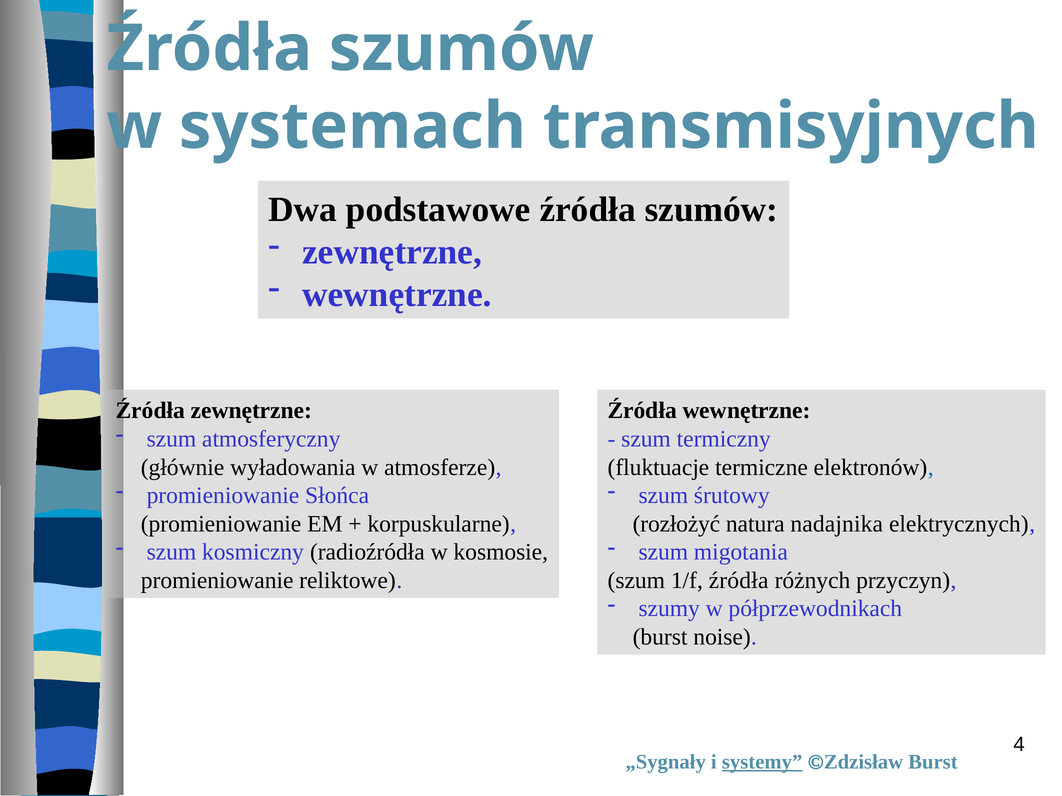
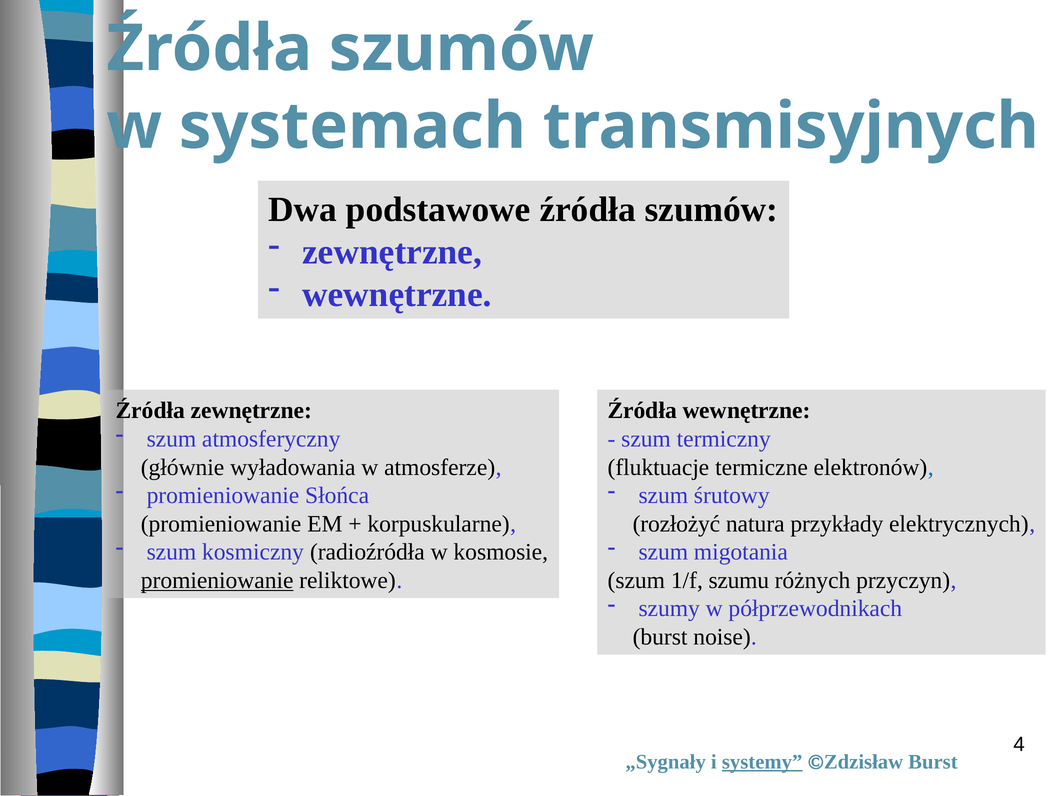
nadajnika: nadajnika -> przykłady
promieniowanie at (217, 581) underline: none -> present
1/f źródła: źródła -> szumu
